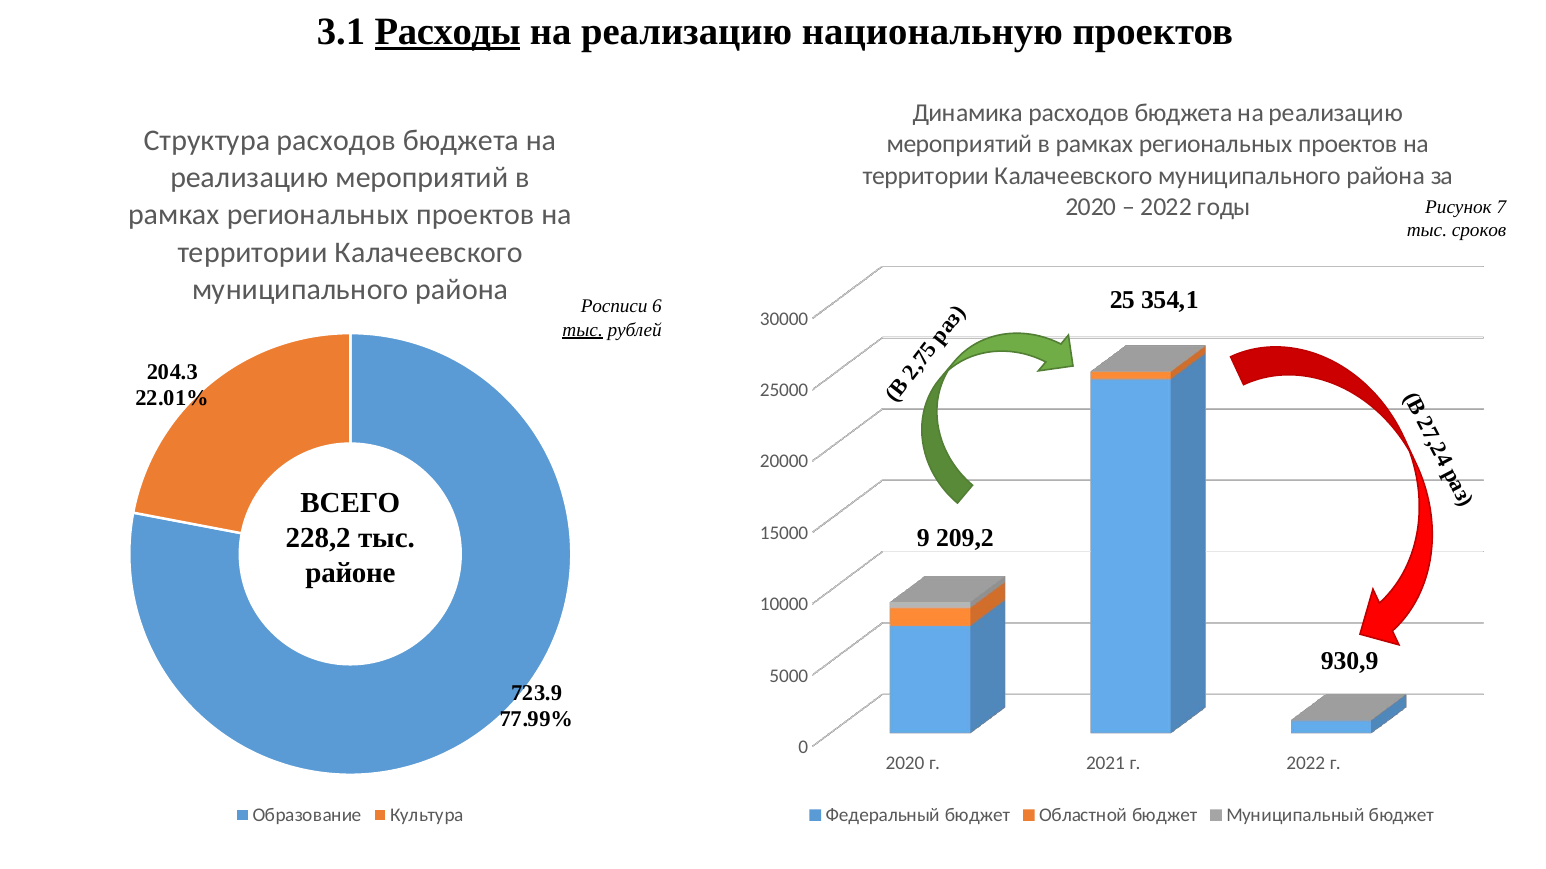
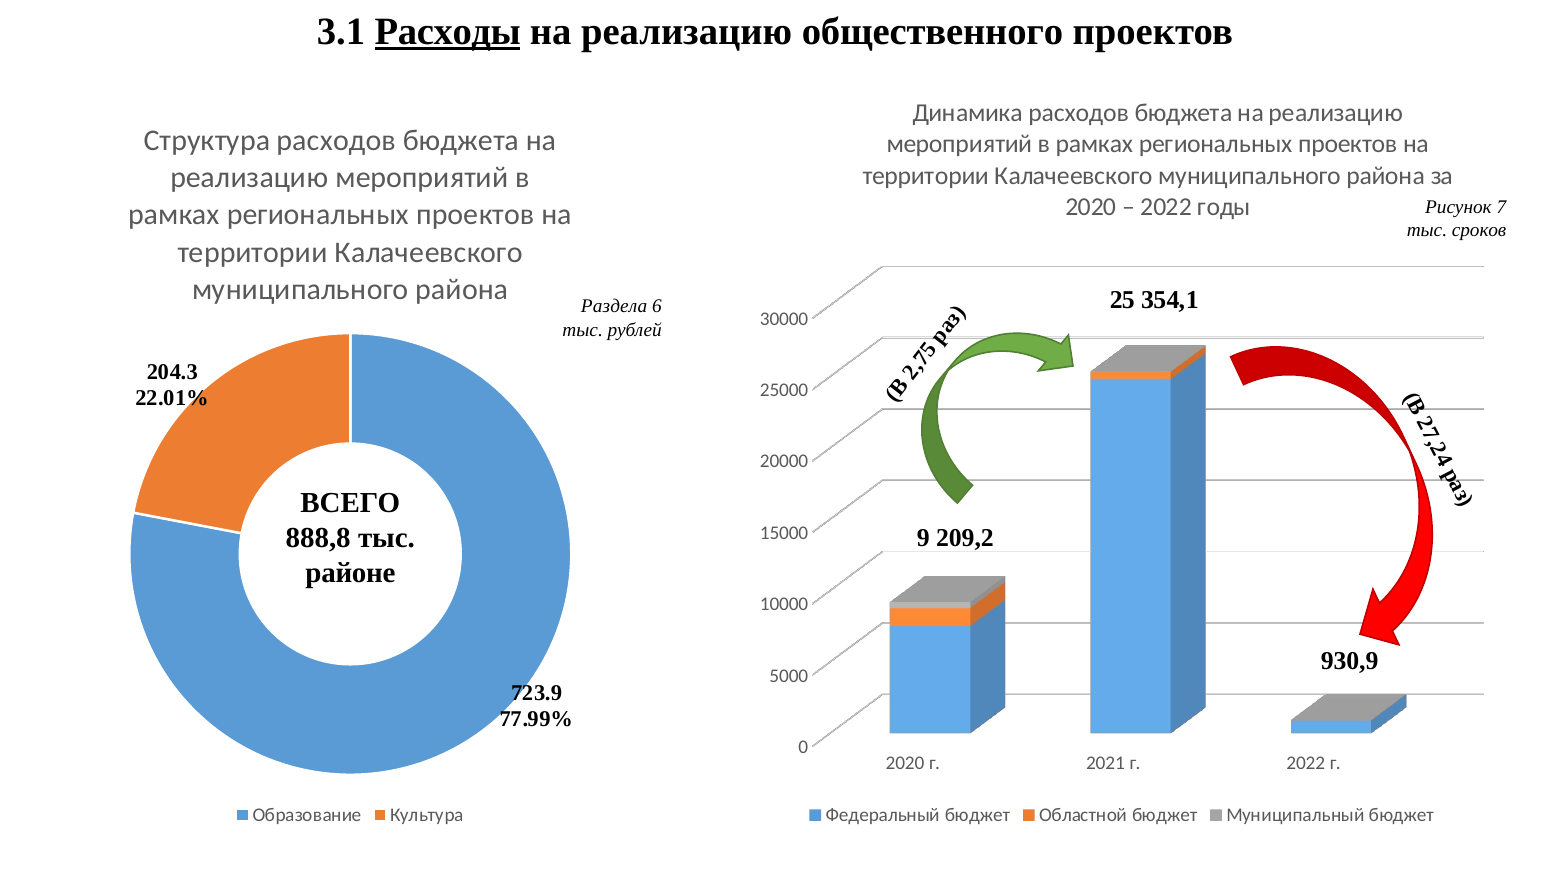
национальную: национальную -> общественного
Росписи: Росписи -> Раздела
тыс at (583, 330) underline: present -> none
228,2: 228,2 -> 888,8
